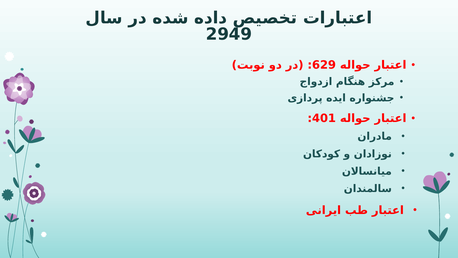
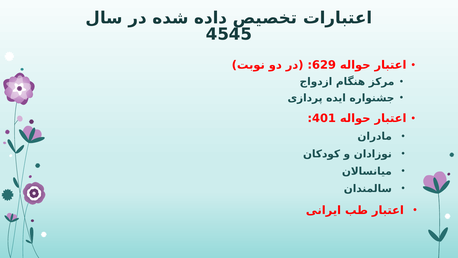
2949: 2949 -> 4545
